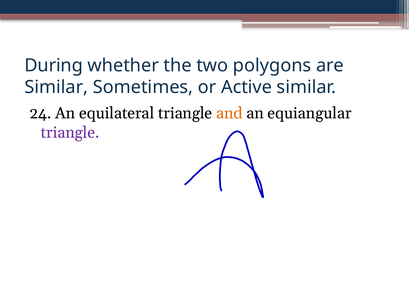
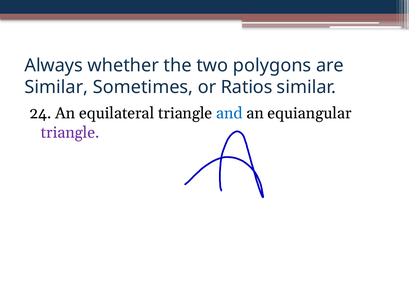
During: During -> Always
Active: Active -> Ratios
and colour: orange -> blue
